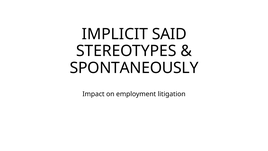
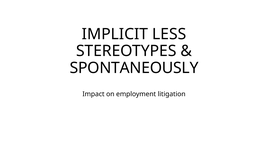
SAID: SAID -> LESS
